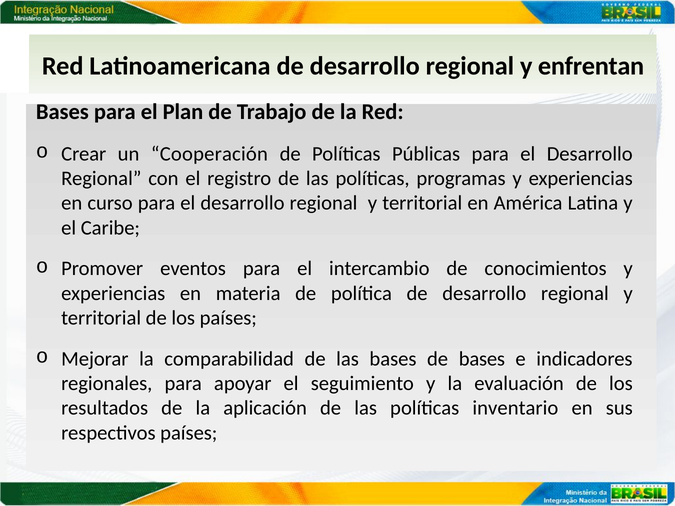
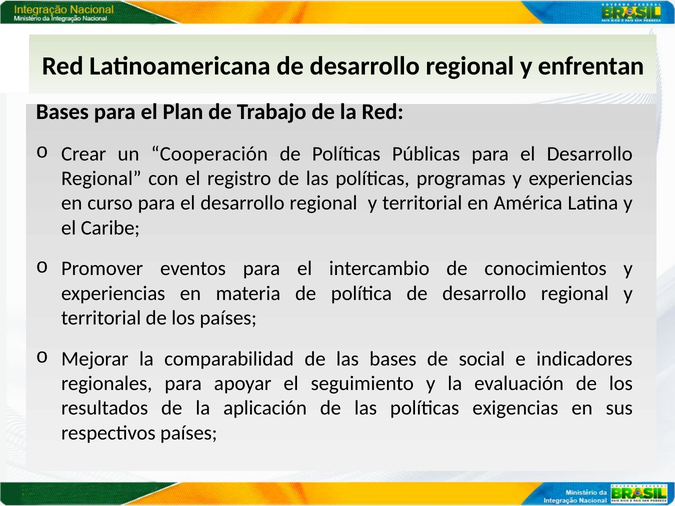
de bases: bases -> social
inventario: inventario -> exigencias
